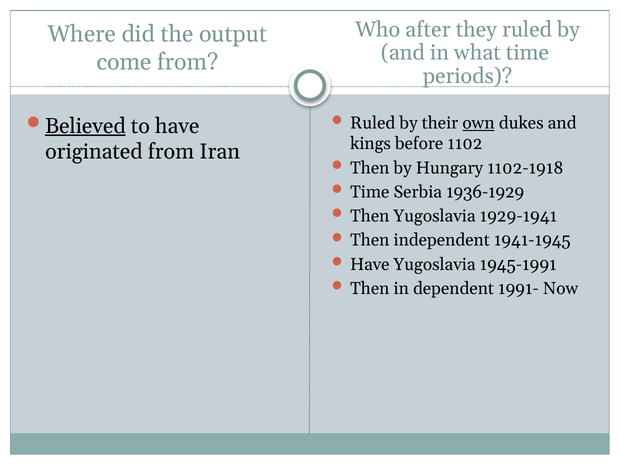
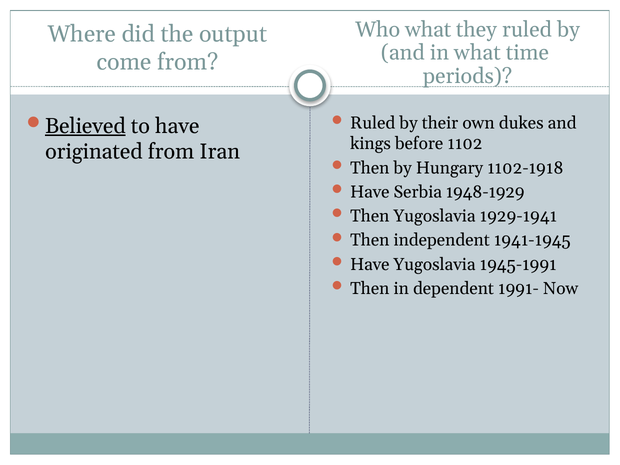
Who after: after -> what
own underline: present -> none
Time at (370, 192): Time -> Have
1936-1929: 1936-1929 -> 1948-1929
